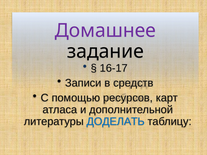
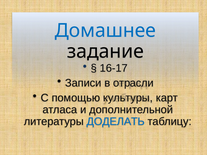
Домашнее colour: purple -> blue
средств: средств -> отрасли
ресурсов: ресурсов -> культуры
